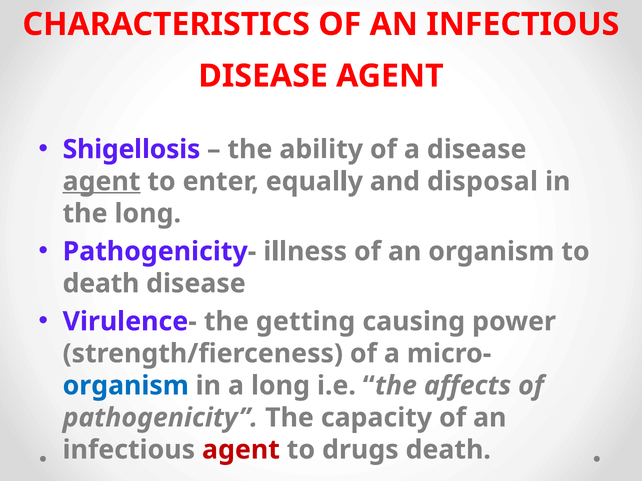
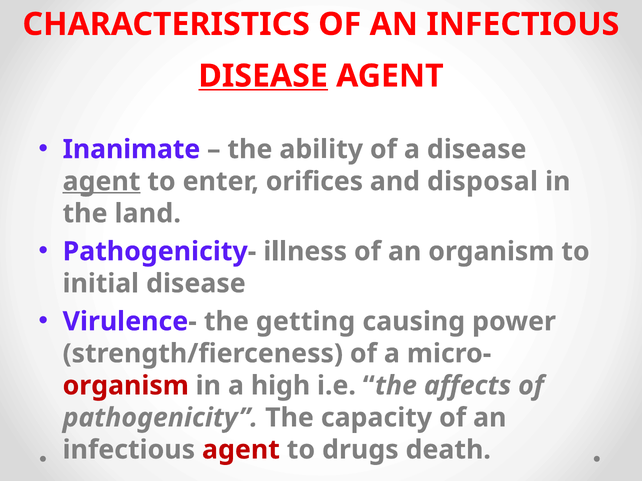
DISEASE at (263, 76) underline: none -> present
Shigellosis: Shigellosis -> Inanimate
equally: equally -> orifices
the long: long -> land
death at (101, 284): death -> initial
organism at (126, 386) colour: blue -> red
a long: long -> high
